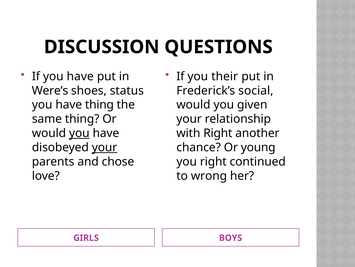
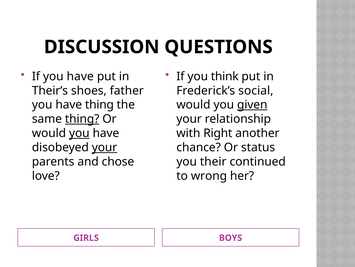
their: their -> think
Were’s: Were’s -> Their’s
status: status -> father
given underline: none -> present
thing at (82, 119) underline: none -> present
young: young -> status
you right: right -> their
